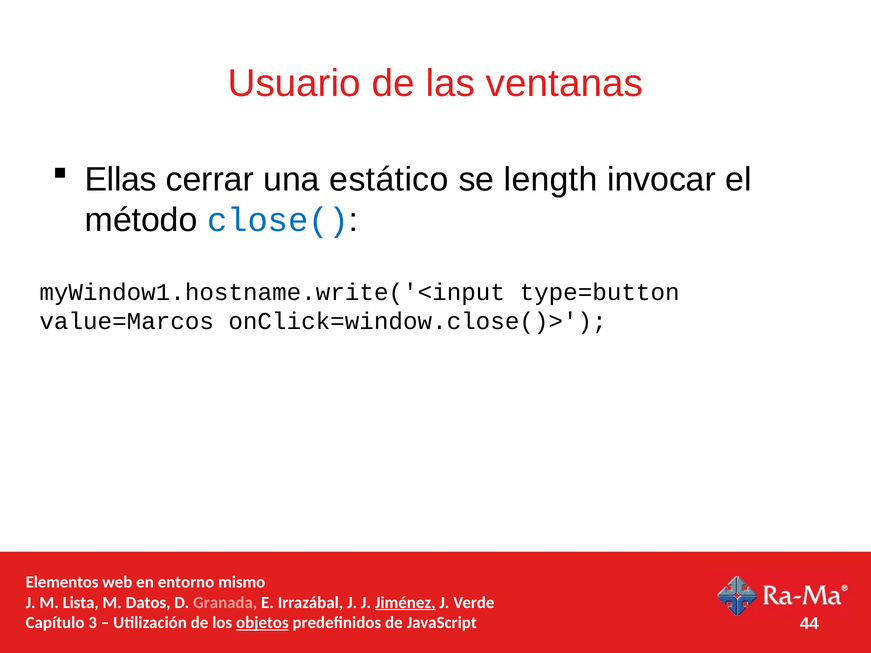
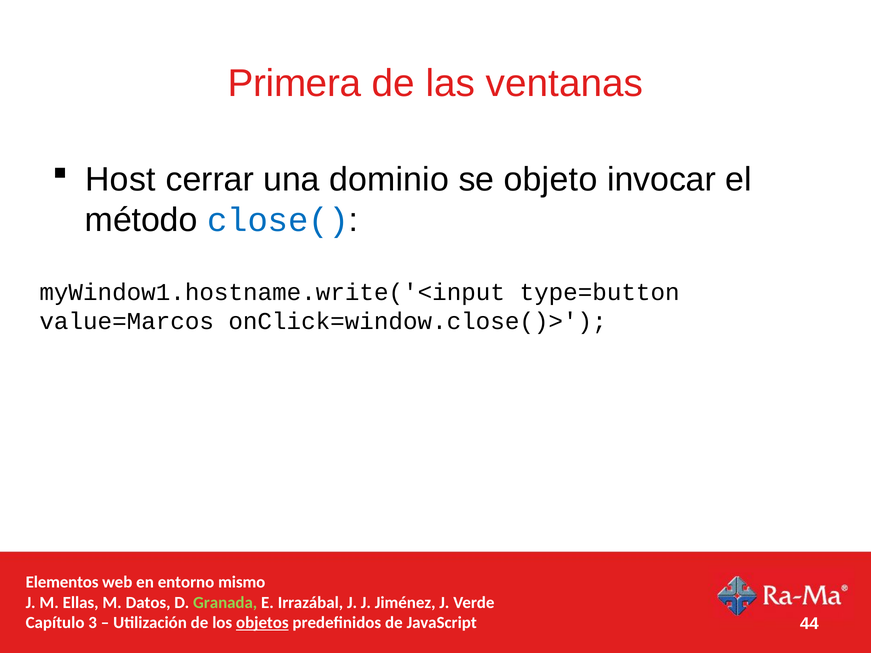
Usuario: Usuario -> Primera
Ellas: Ellas -> Host
estático: estático -> dominio
length: length -> objeto
Lista: Lista -> Ellas
Granada colour: pink -> light green
Jiménez underline: present -> none
